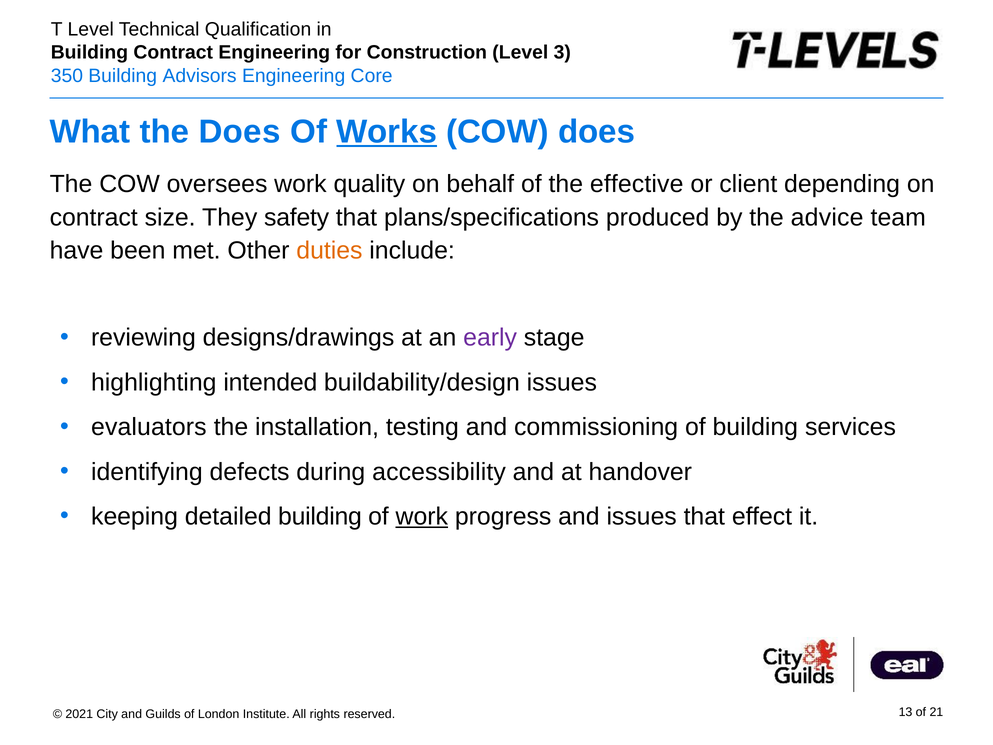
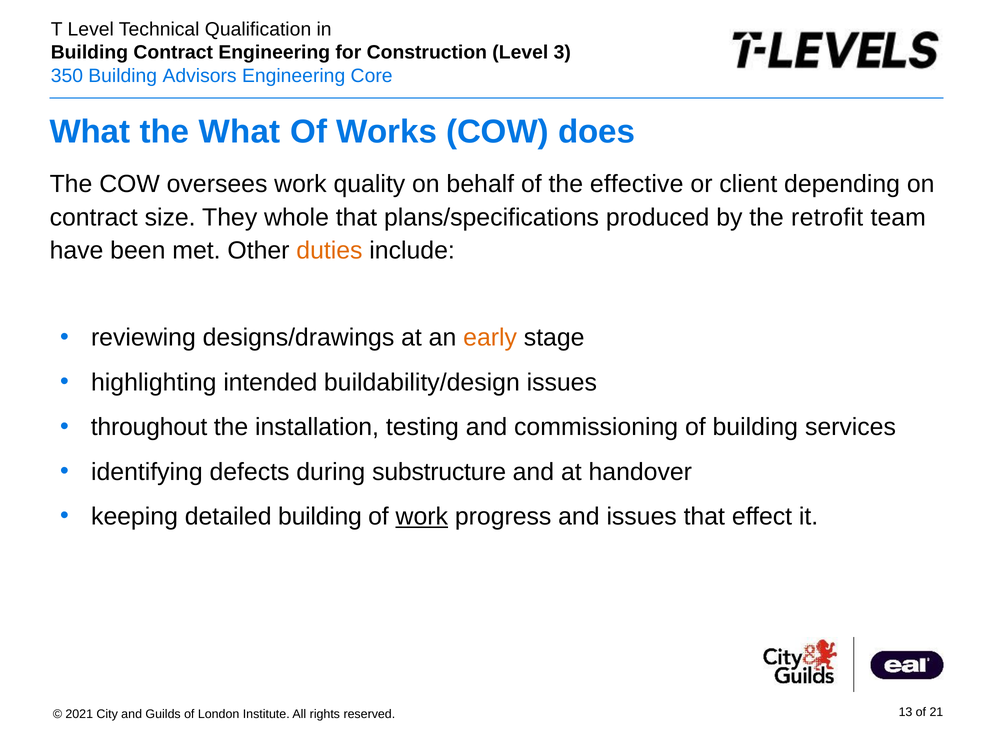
the Does: Does -> What
Works underline: present -> none
safety: safety -> whole
advice: advice -> retrofit
early colour: purple -> orange
evaluators: evaluators -> throughout
accessibility: accessibility -> substructure
